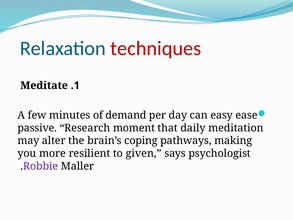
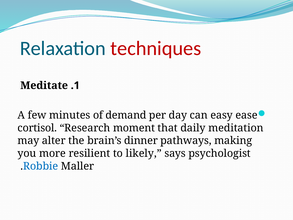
passive: passive -> cortisol
coping: coping -> dinner
given: given -> likely
Robbie colour: purple -> blue
